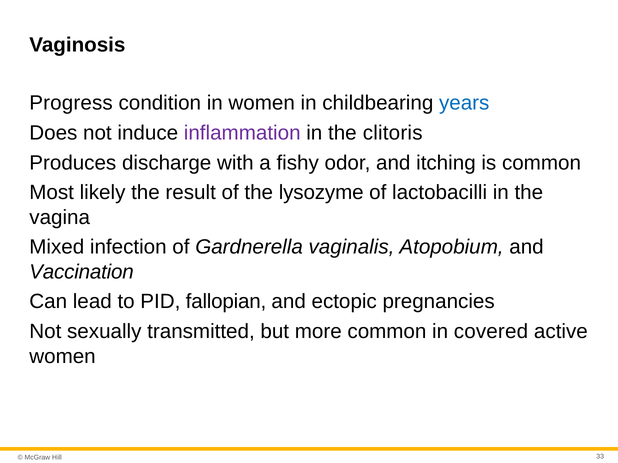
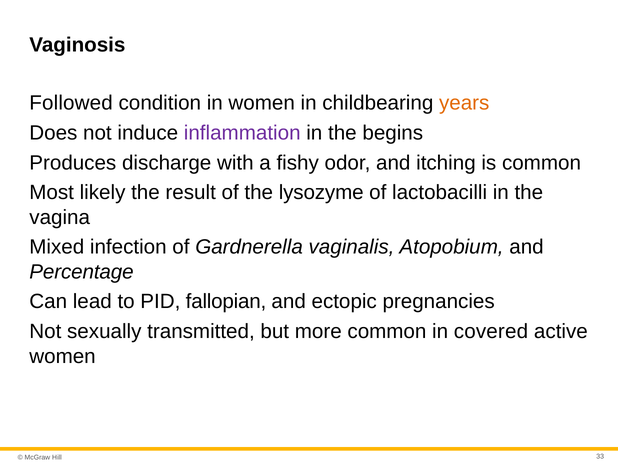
Progress: Progress -> Followed
years colour: blue -> orange
clitoris: clitoris -> begins
Vaccination: Vaccination -> Percentage
